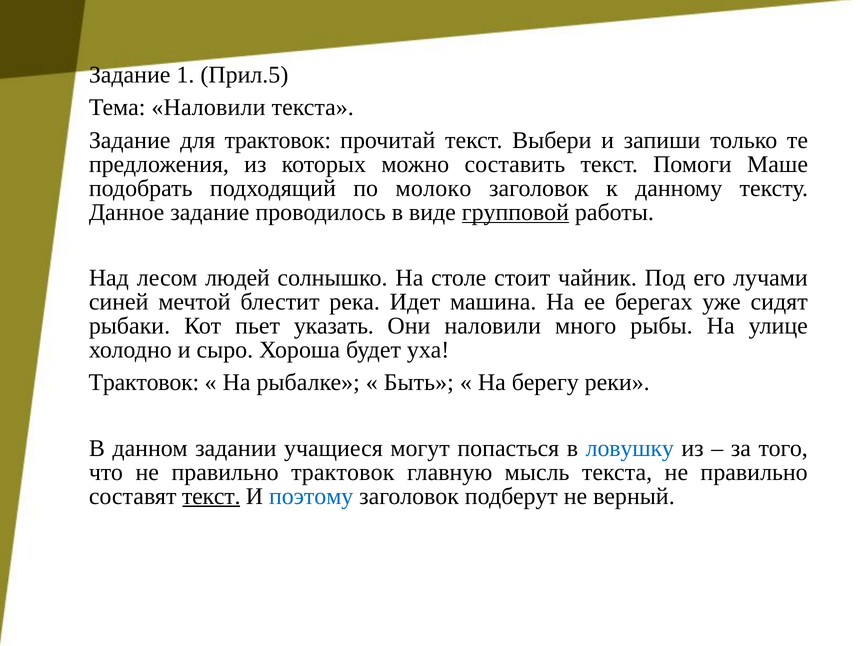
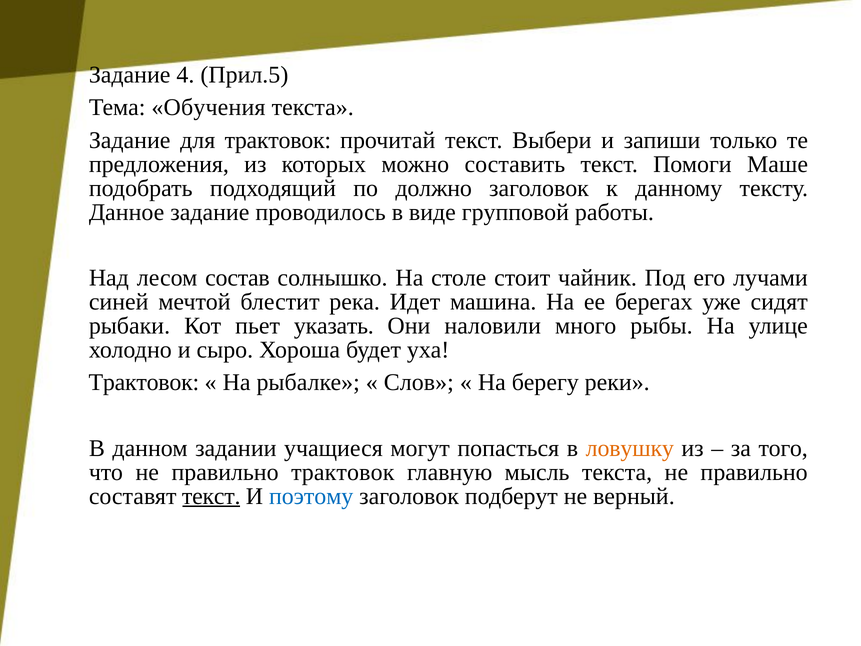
1: 1 -> 4
Тема Наловили: Наловили -> Обучения
молоко: молоко -> должно
групповой underline: present -> none
людей: людей -> состав
Быть: Быть -> Слов
ловушку colour: blue -> orange
